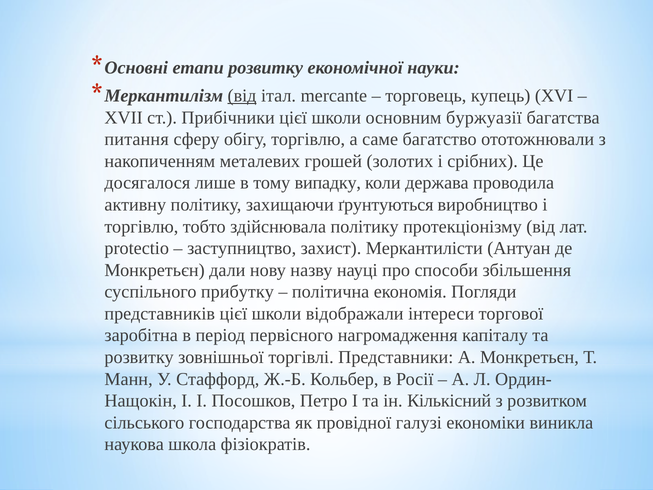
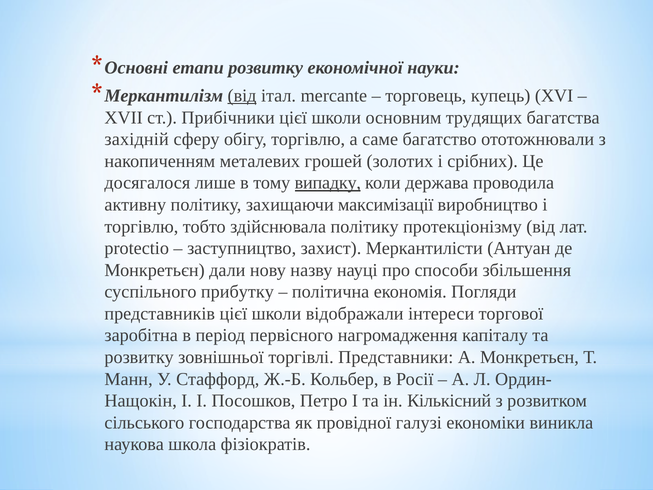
буржуазії: буржуазії -> трудящих
питання: питання -> західній
випадку underline: none -> present
ґрунтуються: ґрунтуються -> максимізації
